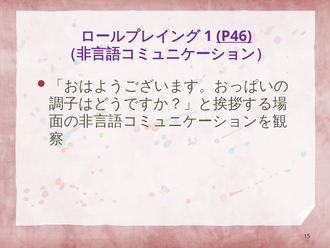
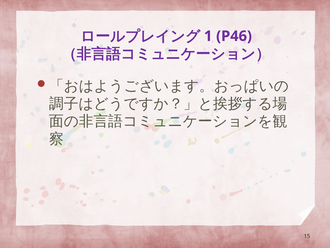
P46 underline: present -> none
